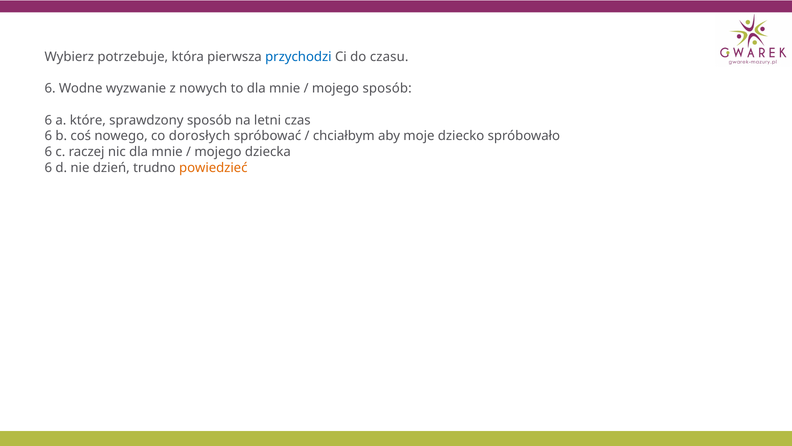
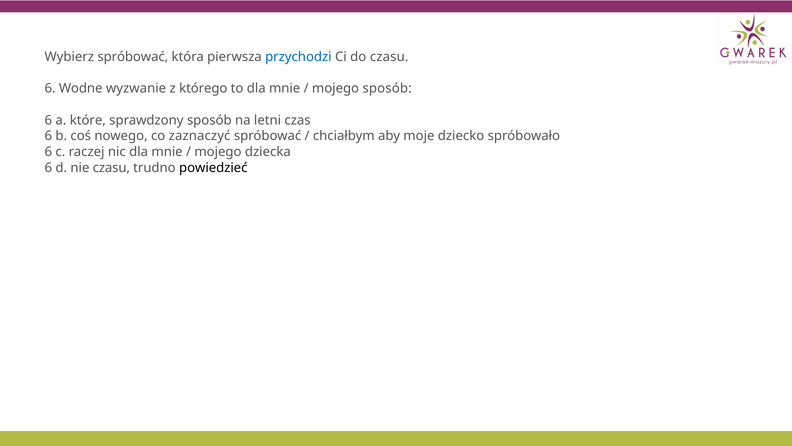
Wybierz potrzebuje: potrzebuje -> spróbować
nowych: nowych -> którego
dorosłych: dorosłych -> zaznaczyć
nie dzień: dzień -> czasu
powiedzieć colour: orange -> black
